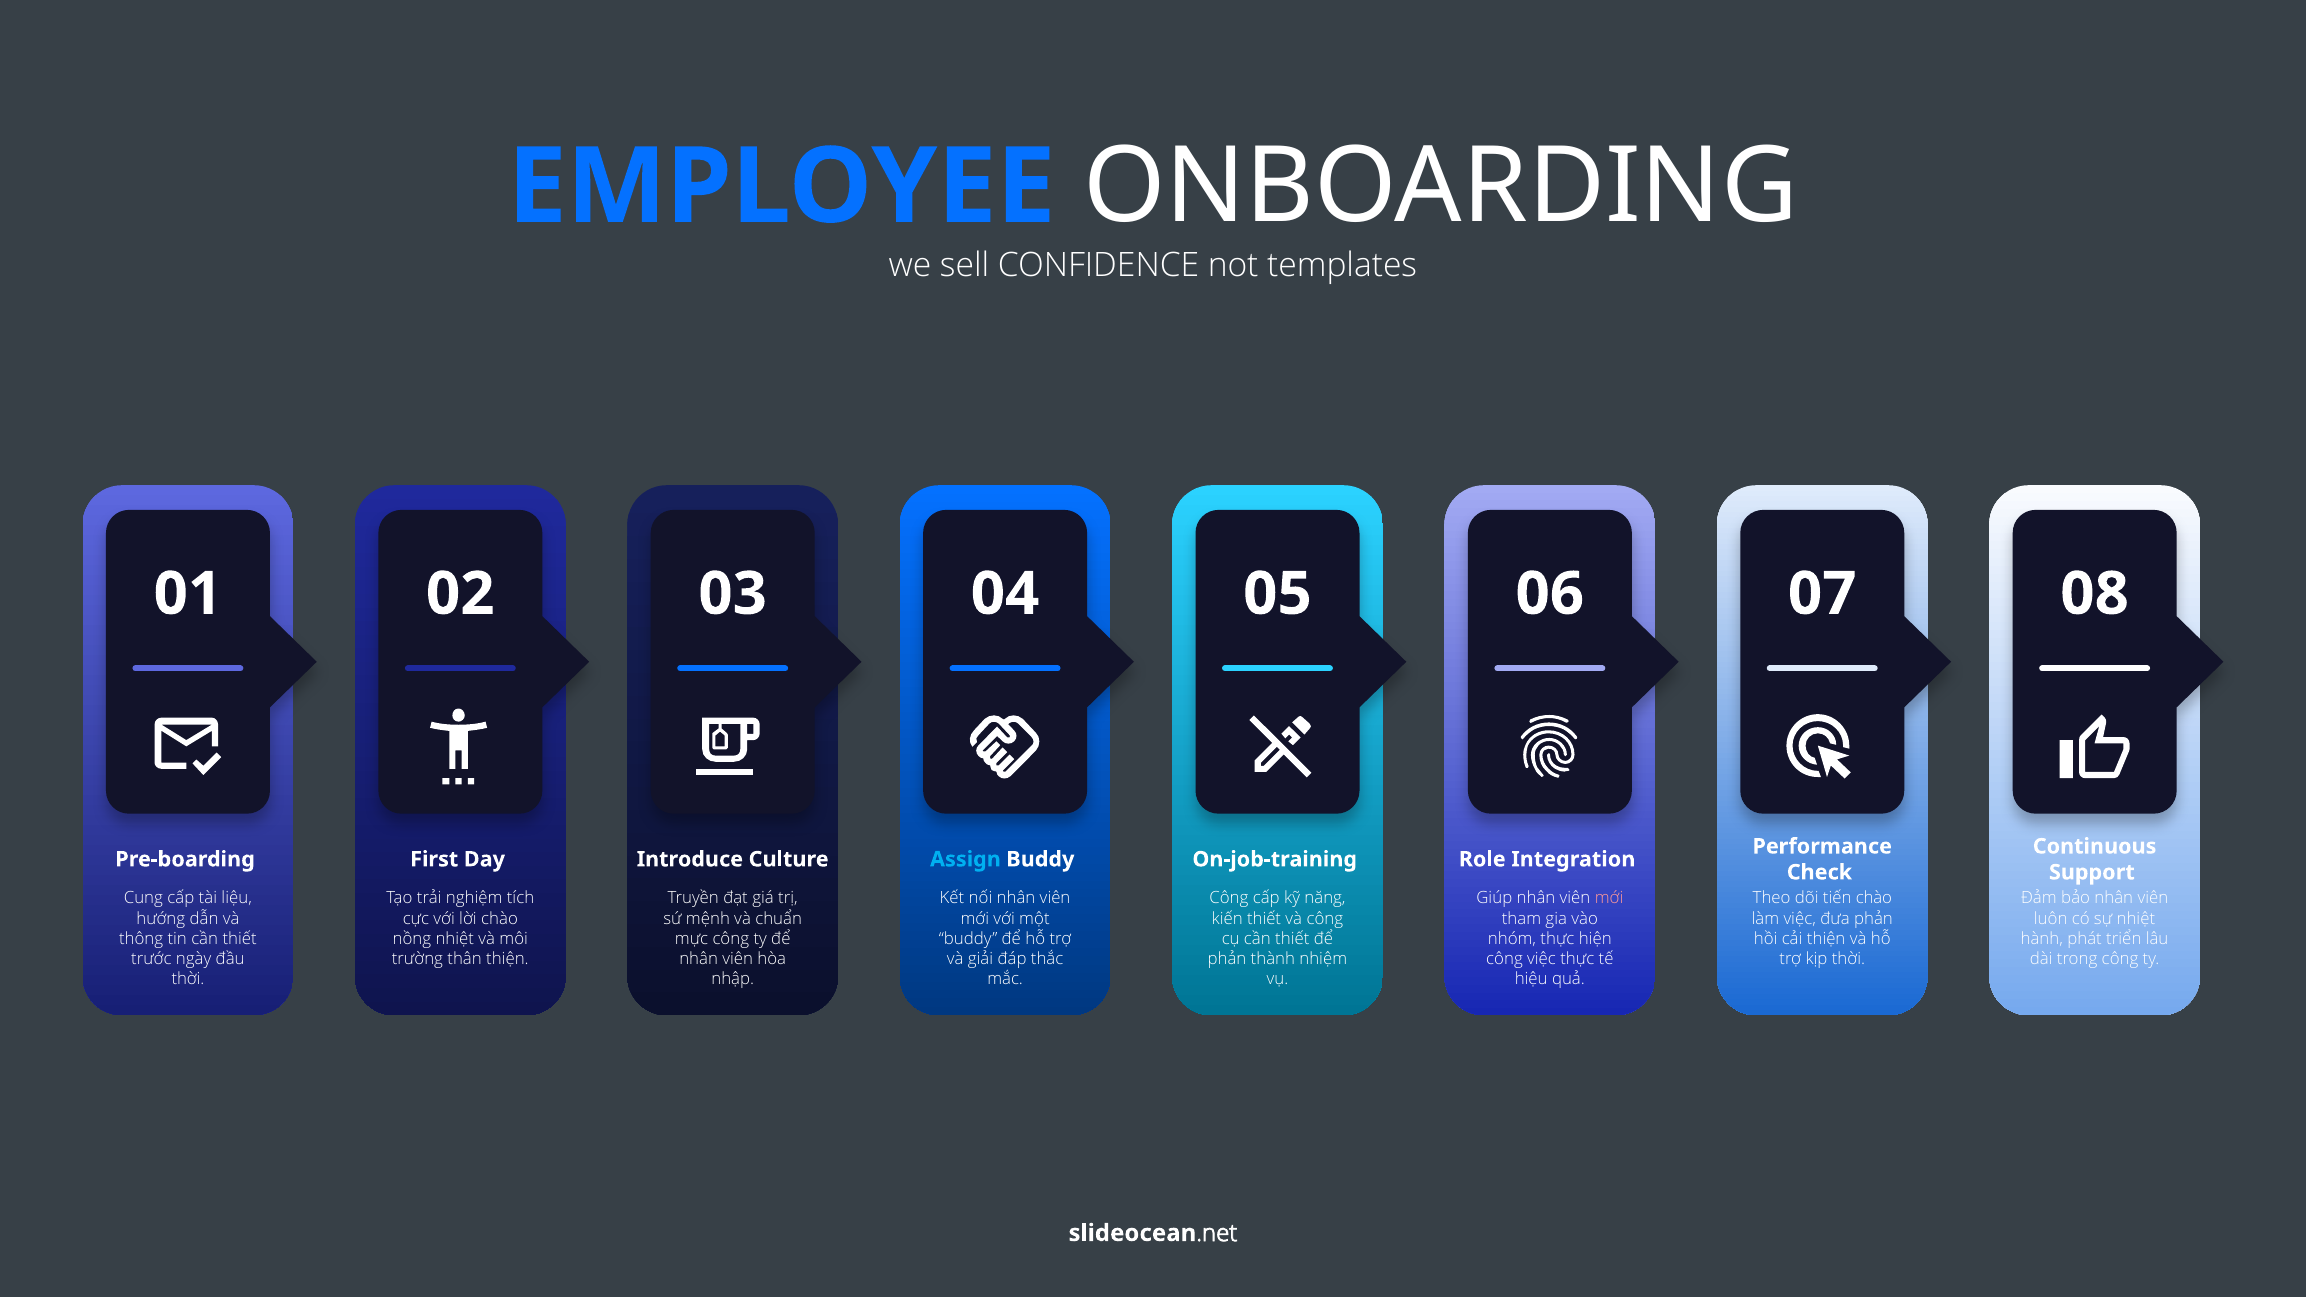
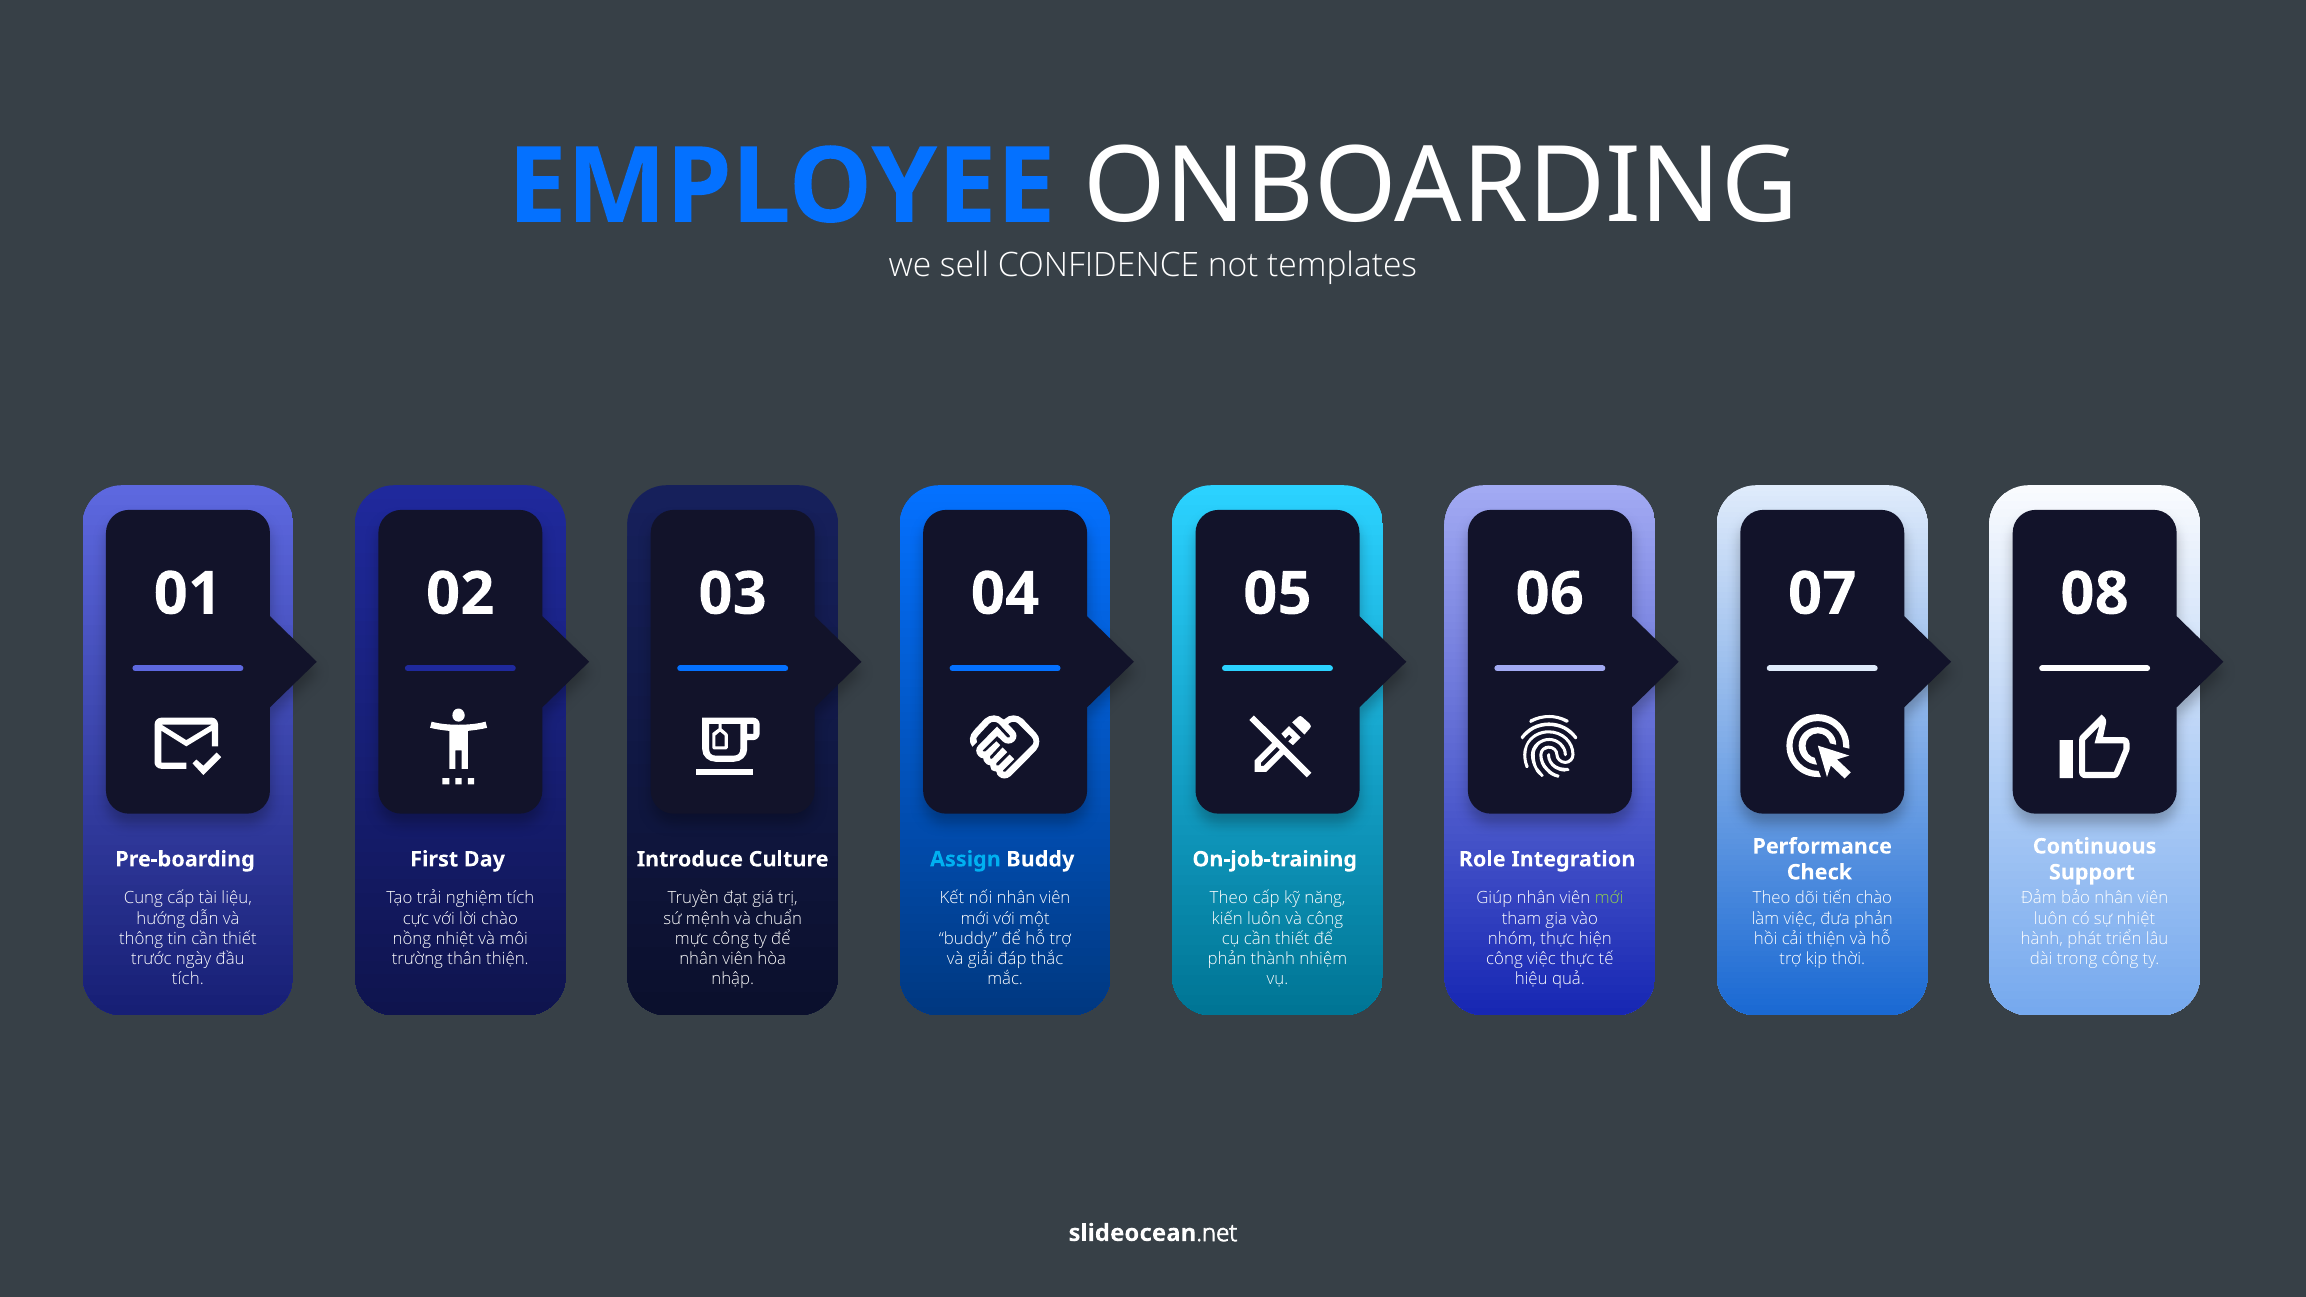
Công at (1229, 898): Công -> Theo
mới at (1609, 898) colour: pink -> light green
kiến thiết: thiết -> luôn
thời at (188, 979): thời -> tích
